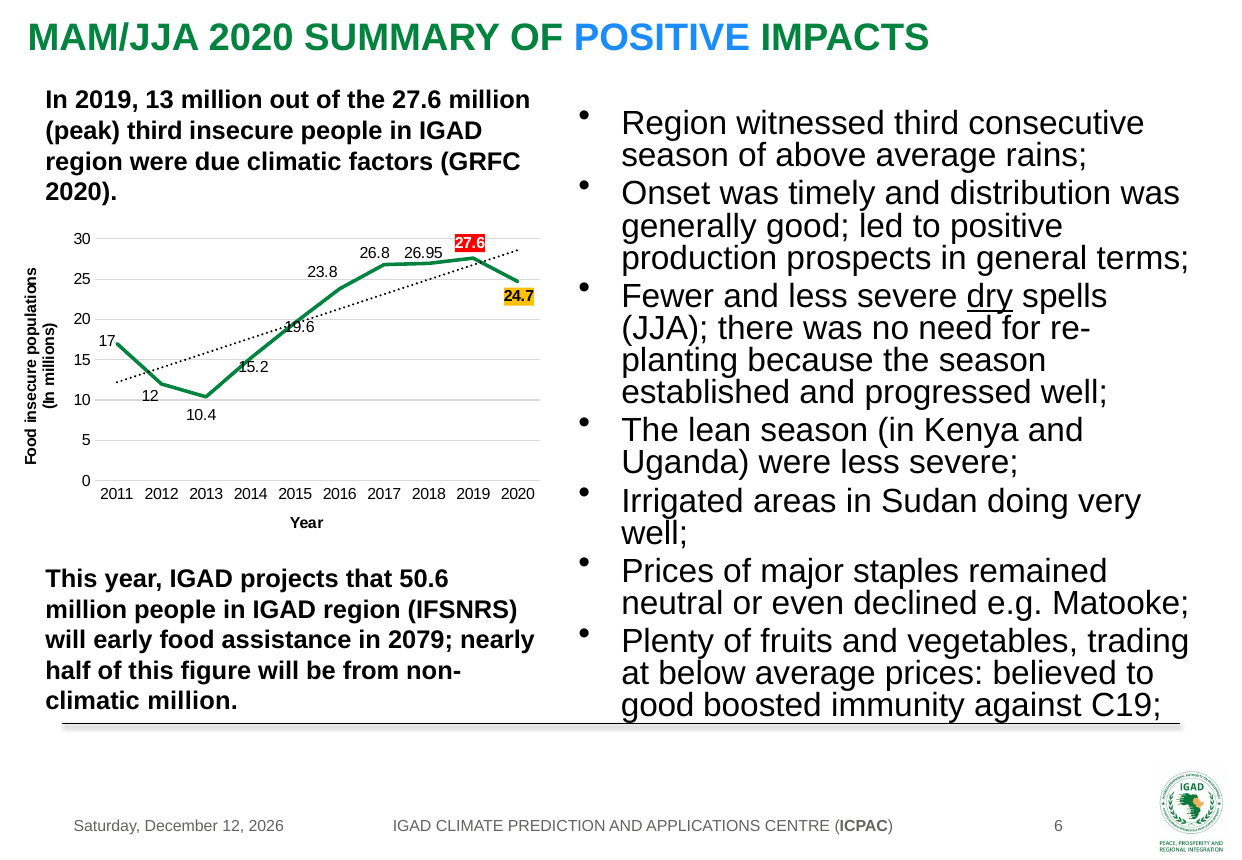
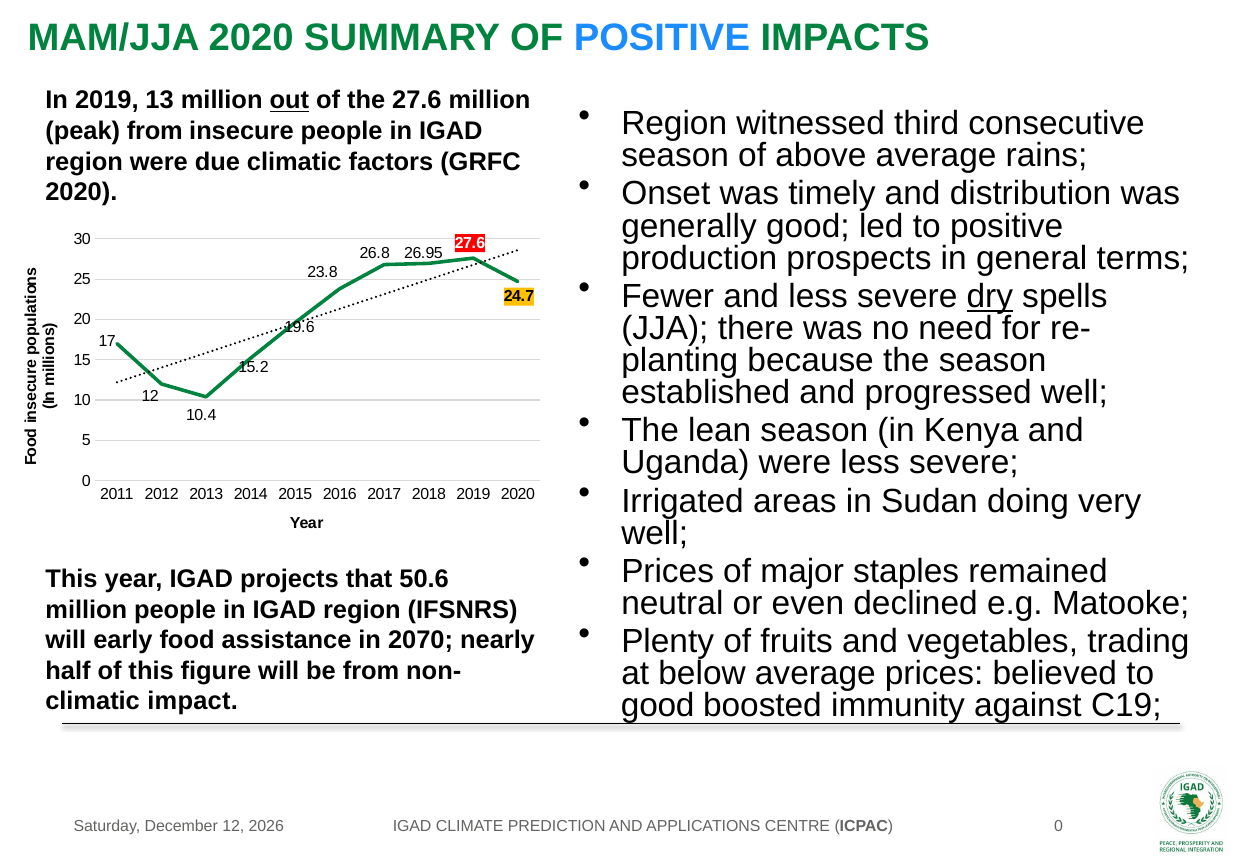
out underline: none -> present
peak third: third -> from
2079: 2079 -> 2070
climatic million: million -> impact
6 at (1058, 826): 6 -> 0
